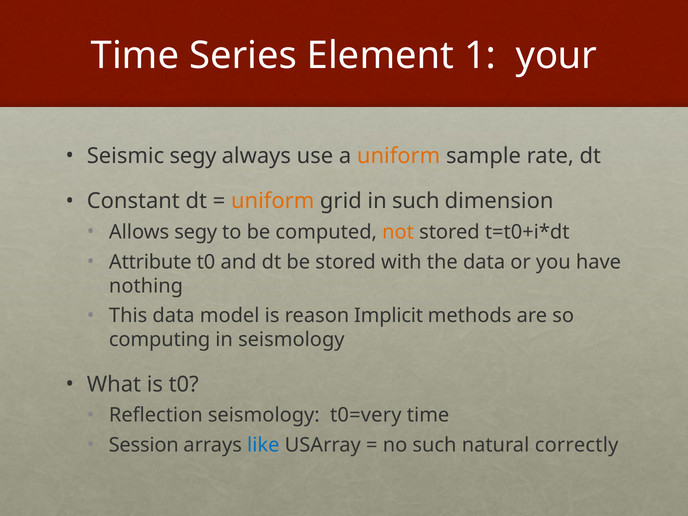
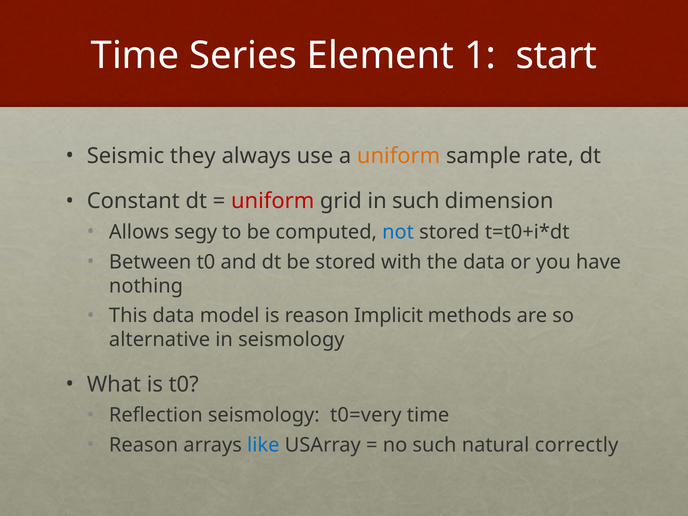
your: your -> start
Seismic segy: segy -> they
uniform at (273, 201) colour: orange -> red
not colour: orange -> blue
Attribute: Attribute -> Between
computing: computing -> alternative
Session at (144, 445): Session -> Reason
